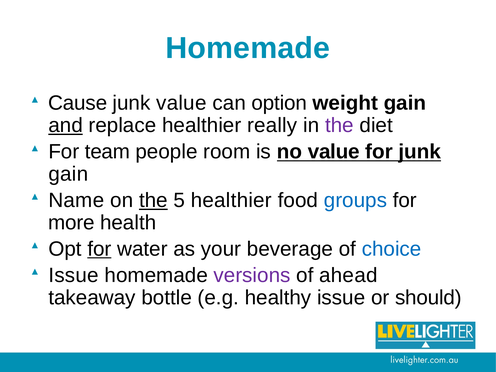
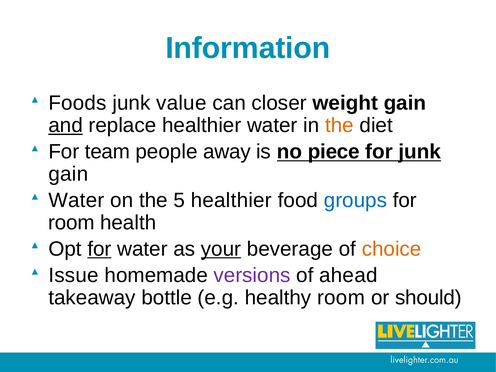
Homemade at (248, 48): Homemade -> Information
Cause: Cause -> Foods
option: option -> closer
healthier really: really -> water
the at (339, 125) colour: purple -> orange
room: room -> away
no value: value -> piece
Name at (76, 200): Name -> Water
the at (153, 200) underline: present -> none
more at (71, 223): more -> room
your underline: none -> present
choice colour: blue -> orange
healthy issue: issue -> room
